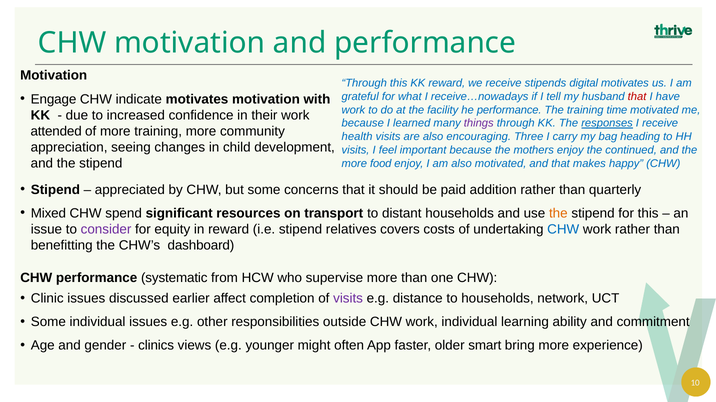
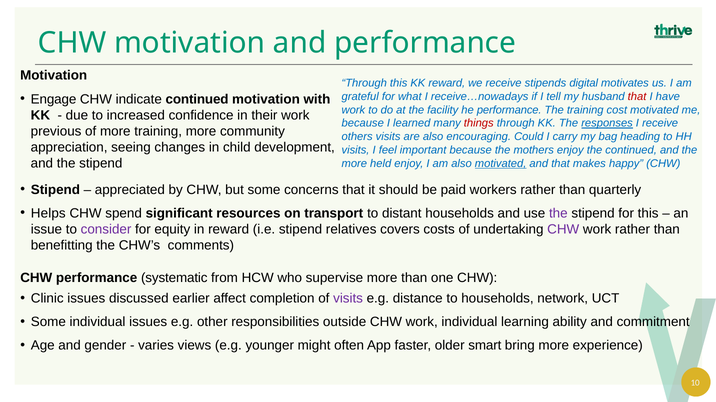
indicate motivates: motivates -> continued
time: time -> cost
things colour: purple -> red
attended: attended -> previous
health: health -> others
Three: Three -> Could
food: food -> held
motivated at (501, 164) underline: none -> present
addition: addition -> workers
Mixed: Mixed -> Helps
the at (558, 214) colour: orange -> purple
CHW at (563, 230) colour: blue -> purple
dashboard: dashboard -> comments
clinics: clinics -> varies
